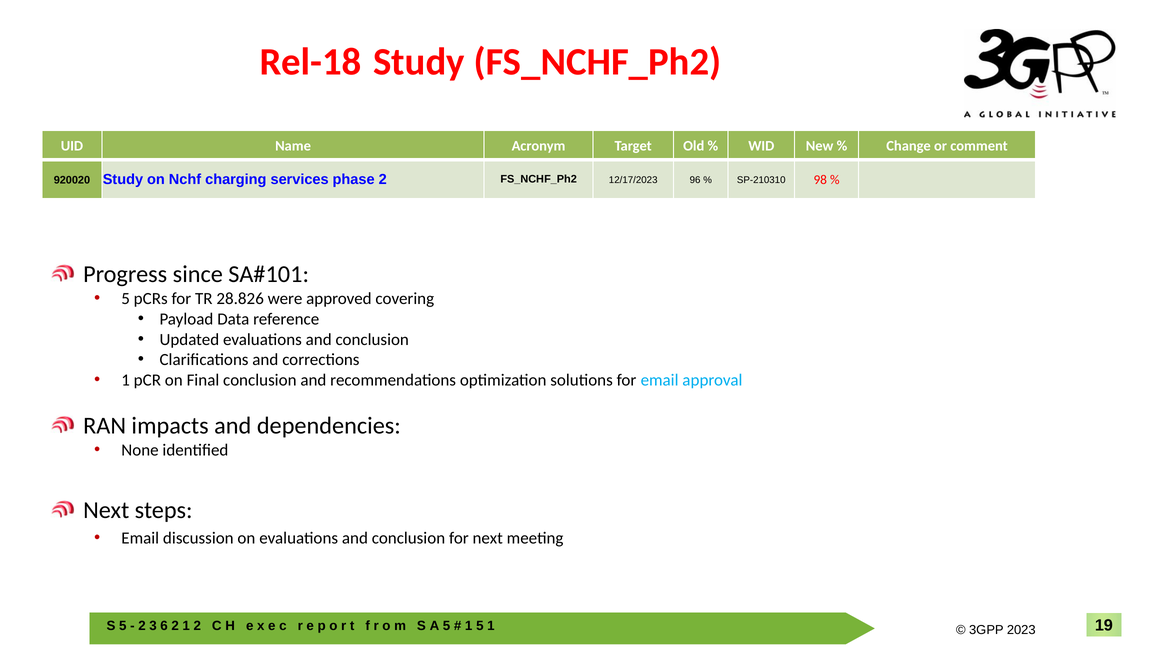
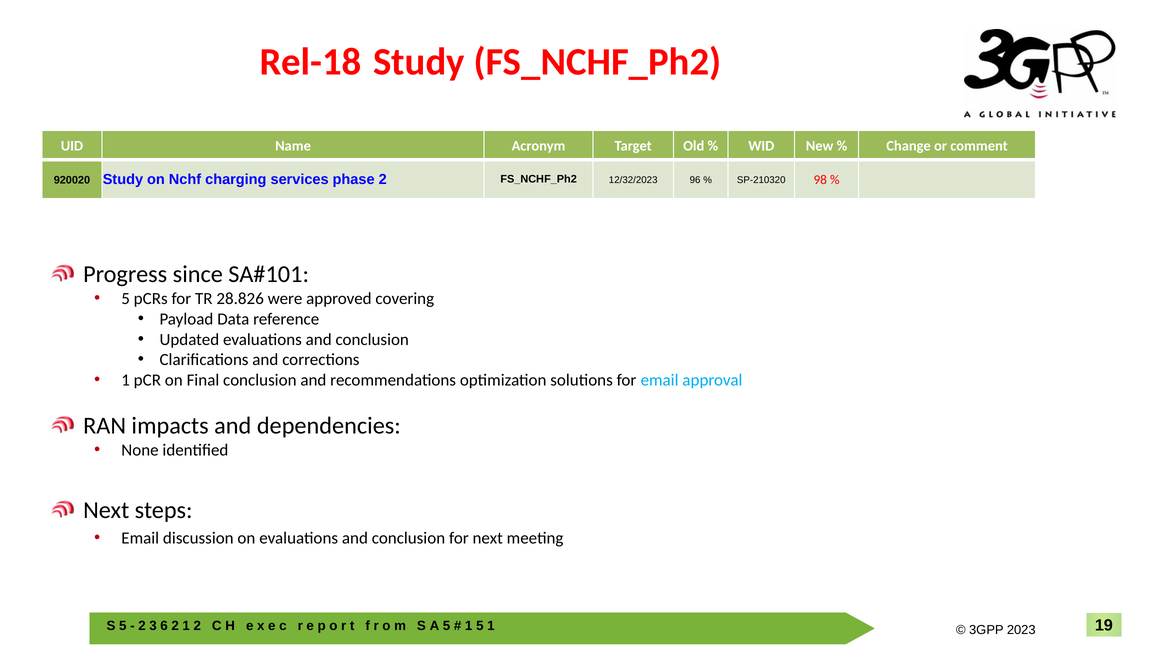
12/17/2023: 12/17/2023 -> 12/32/2023
SP-210310: SP-210310 -> SP-210320
